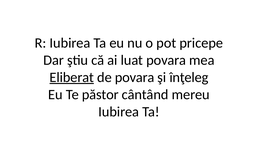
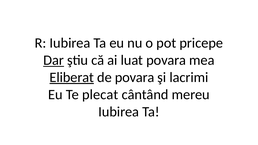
Dar underline: none -> present
înţeleg: înţeleg -> lacrimi
păstor: păstor -> plecat
